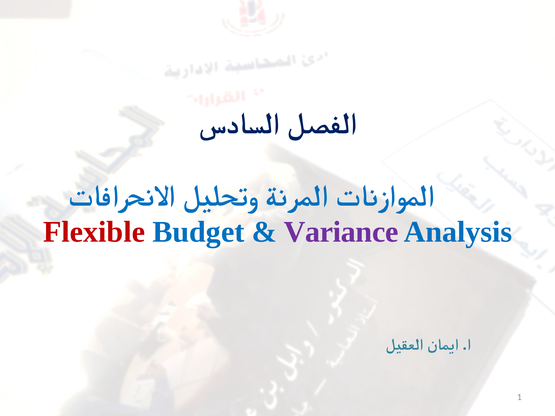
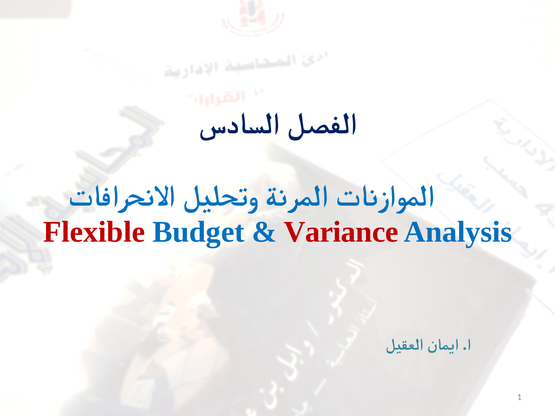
Variance colour: purple -> red
